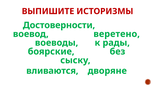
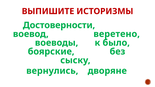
рады: рады -> было
вливаются: вливаются -> вернулись
